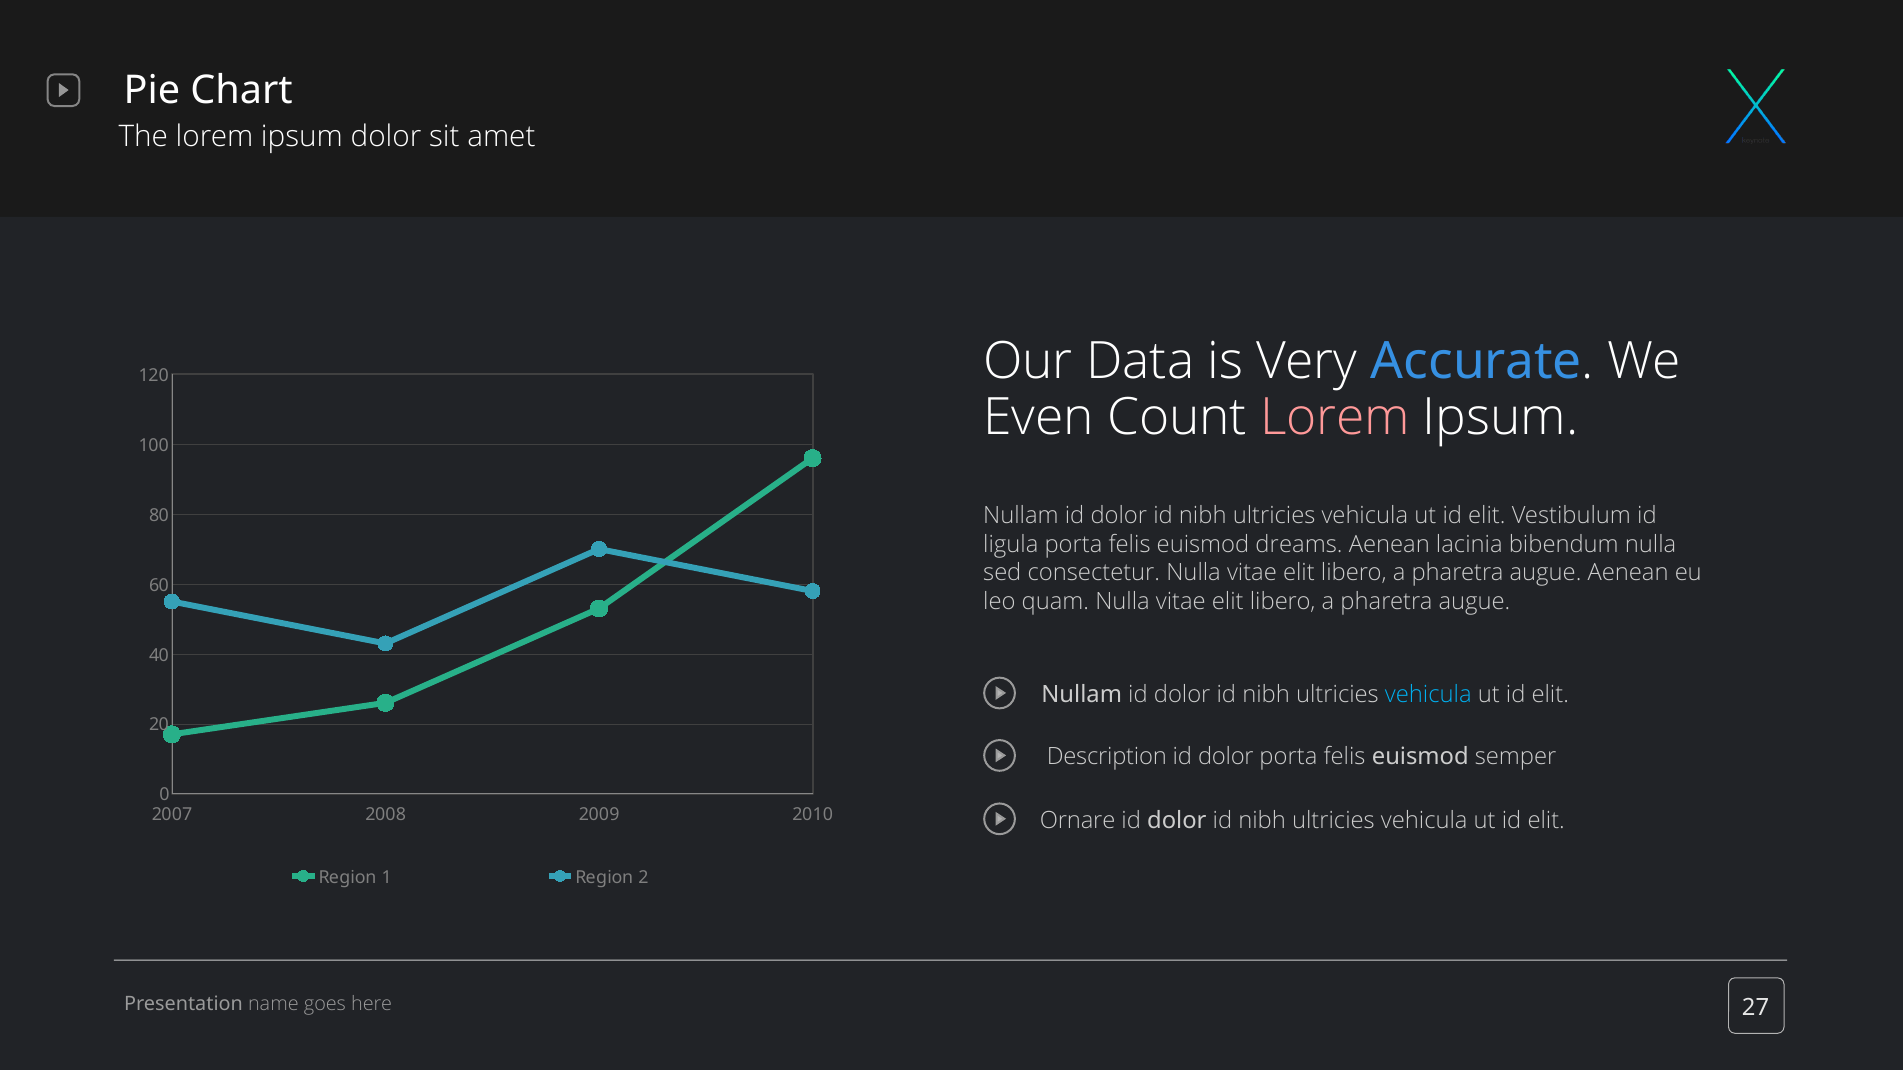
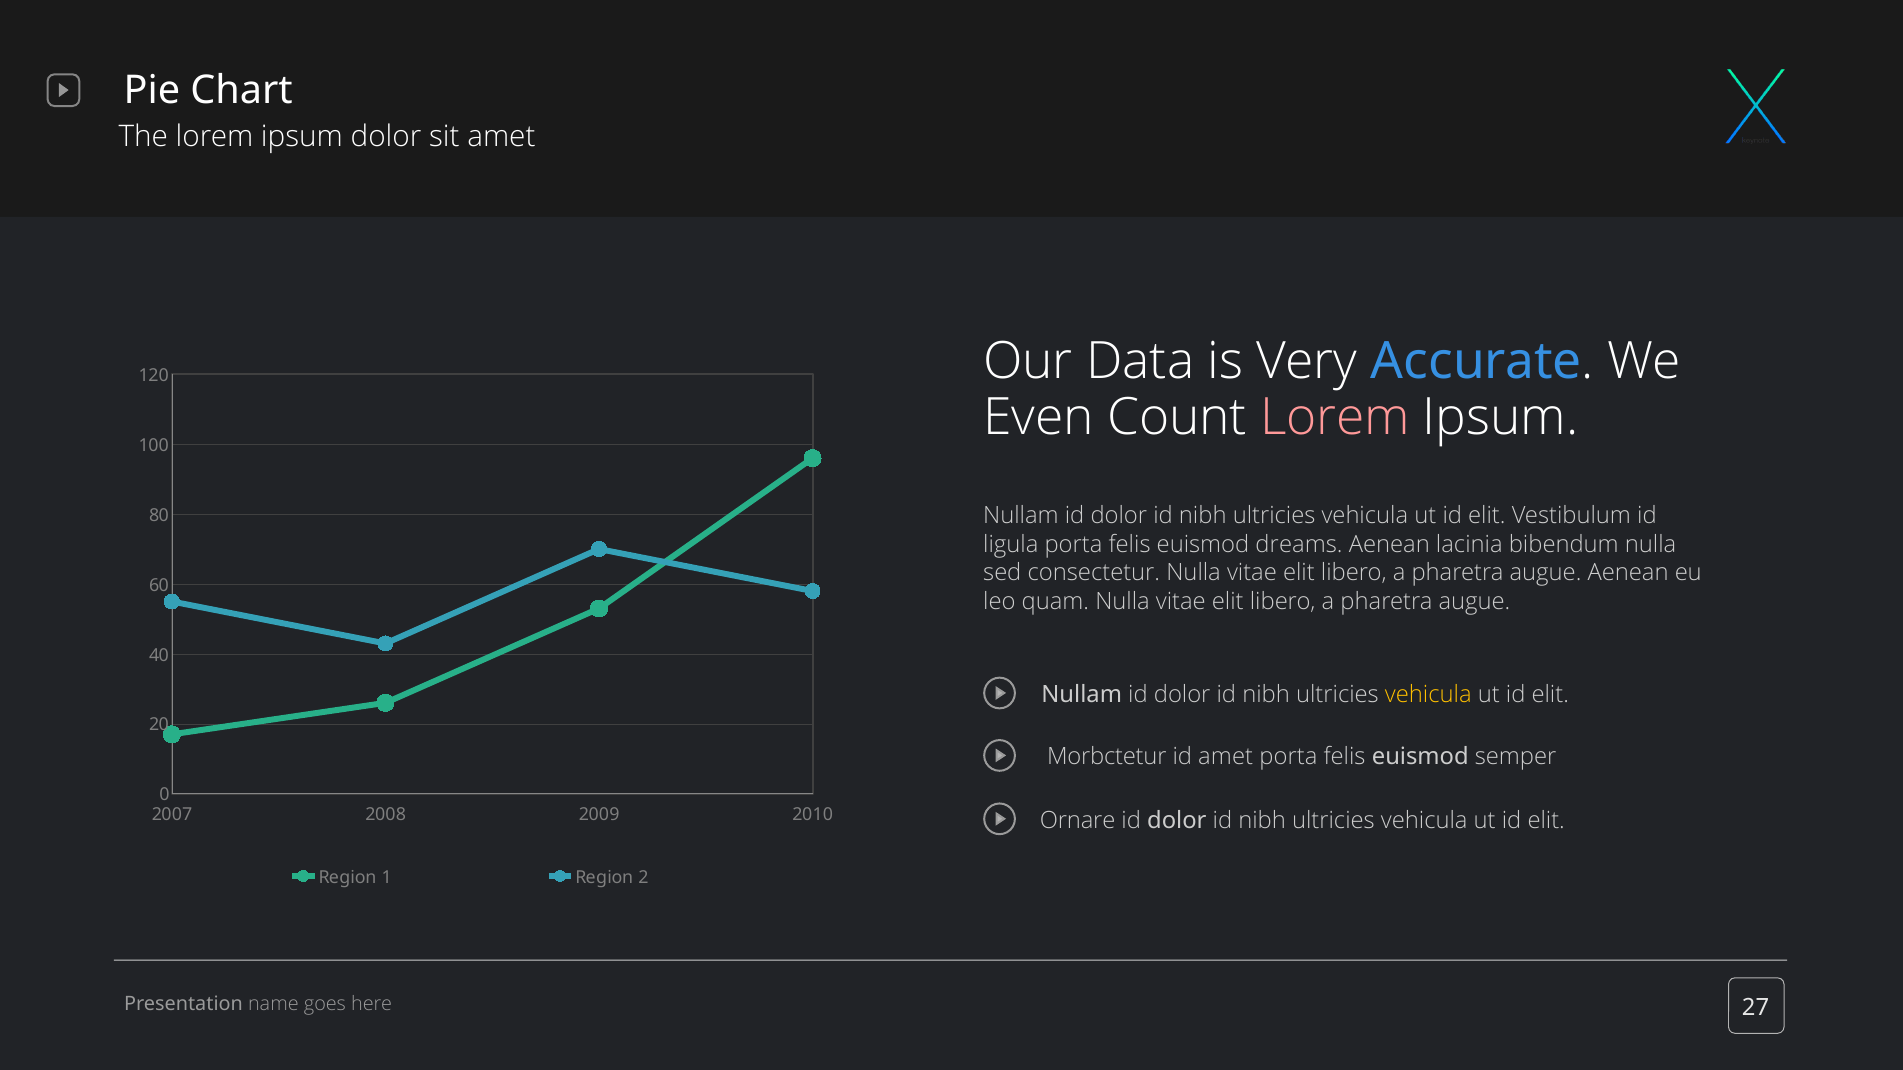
vehicula at (1428, 694) colour: light blue -> yellow
Description: Description -> Morbctetur
dolor at (1226, 757): dolor -> amet
